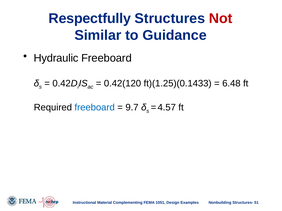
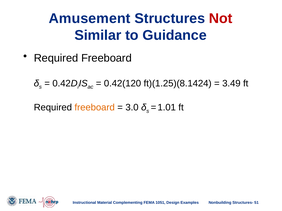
Respectfully: Respectfully -> Amusement
Hydraulic at (56, 58): Hydraulic -> Required
ft)(1.25)(0.1433: ft)(1.25)(0.1433 -> ft)(1.25)(8.1424
6.48: 6.48 -> 3.49
freeboard at (95, 108) colour: blue -> orange
9.7: 9.7 -> 3.0
4.57: 4.57 -> 1.01
